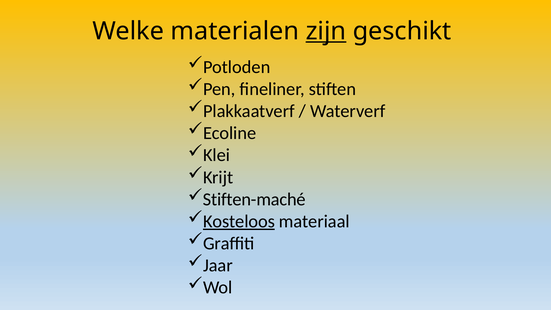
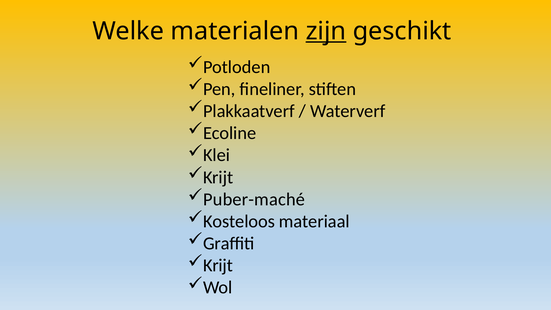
Stiften-maché: Stiften-maché -> Puber-maché
Kosteloos underline: present -> none
Jaar at (218, 265): Jaar -> Krijt
